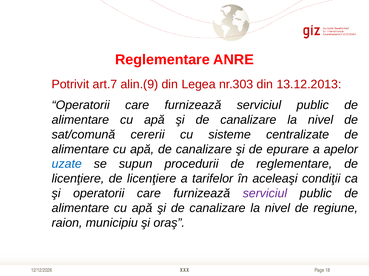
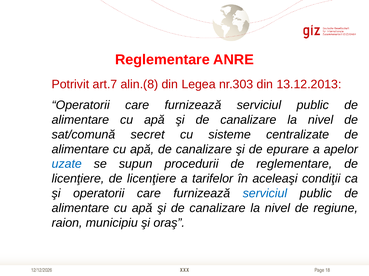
alin.(9: alin.(9 -> alin.(8
cererii: cererii -> secret
serviciul at (265, 194) colour: purple -> blue
